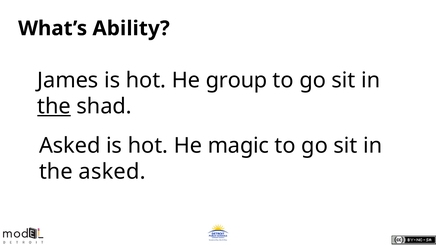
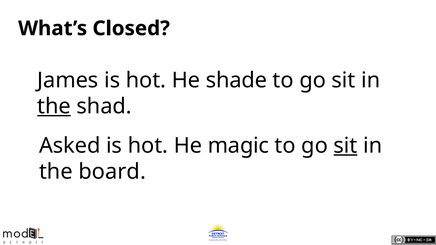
Ability: Ability -> Closed
group: group -> shade
sit at (345, 146) underline: none -> present
the asked: asked -> board
